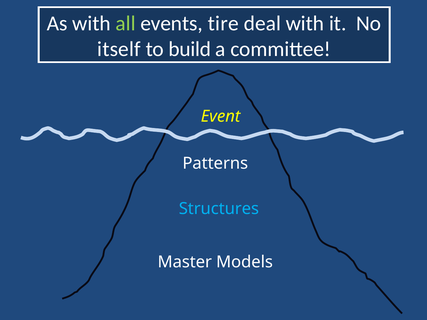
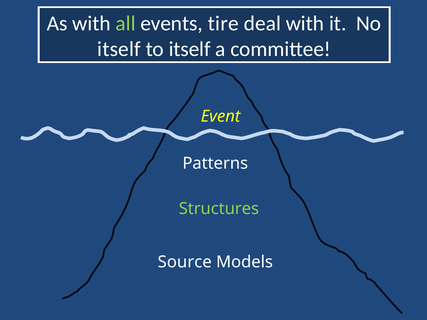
to build: build -> itself
Structures colour: light blue -> light green
Master: Master -> Source
